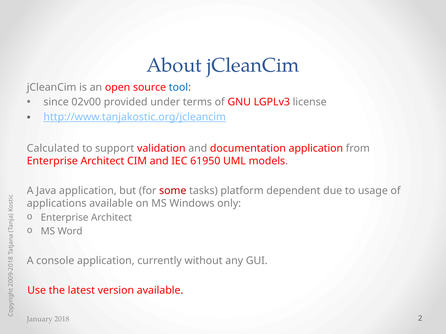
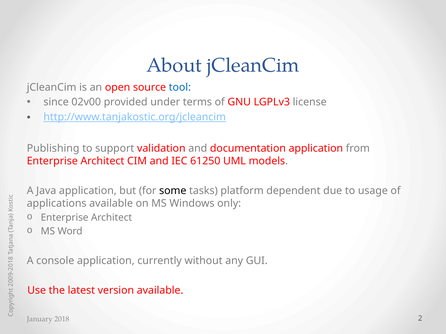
Calculated: Calculated -> Publishing
61950: 61950 -> 61250
some colour: red -> black
